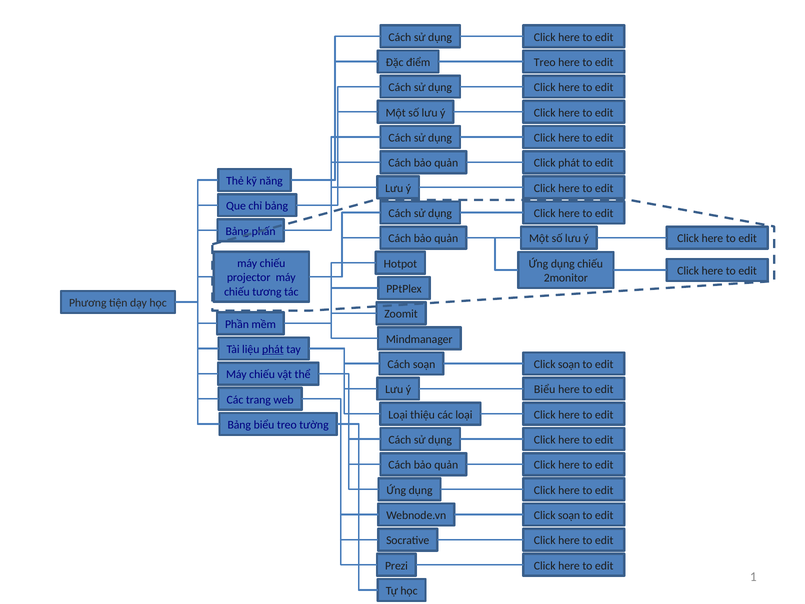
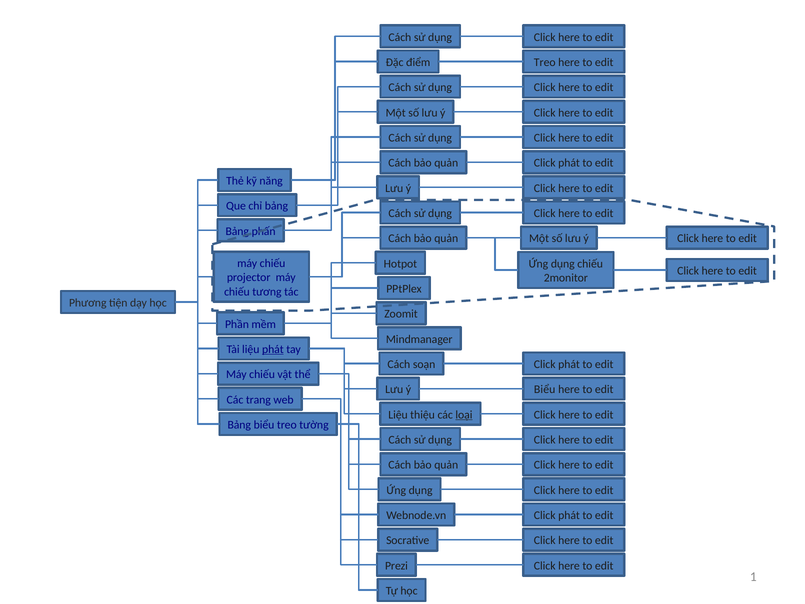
soạn Click soạn: soạn -> phát
Loại at (398, 414): Loại -> Liệu
loại at (464, 414) underline: none -> present
Webnode.vn Click soạn: soạn -> phát
